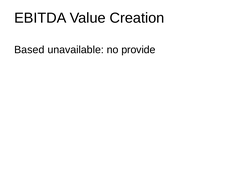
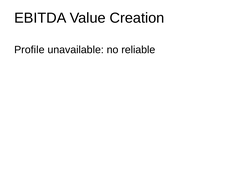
Based: Based -> Profile
provide: provide -> reliable
